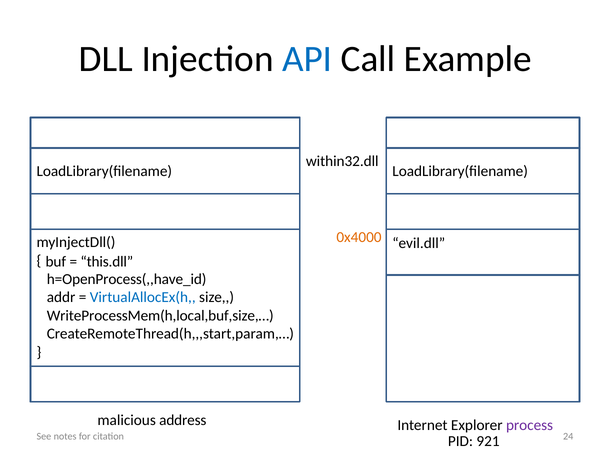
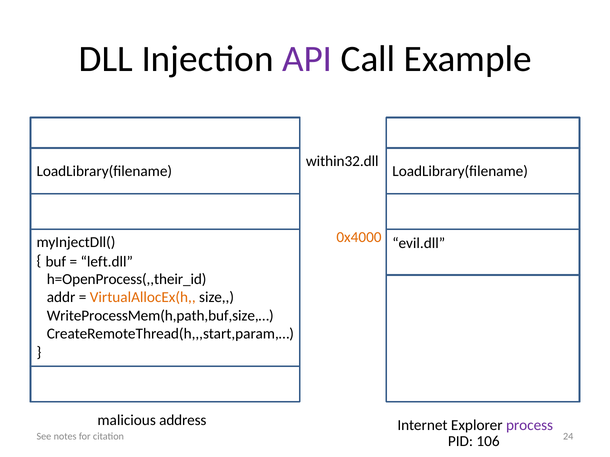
API colour: blue -> purple
this.dll: this.dll -> left.dll
h=OpenProcess(,,have_id: h=OpenProcess(,,have_id -> h=OpenProcess(,,their_id
VirtualAllocEx(h colour: blue -> orange
WriteProcessMem(h,local,buf,size,…: WriteProcessMem(h,local,buf,size,… -> WriteProcessMem(h,path,buf,size,…
921: 921 -> 106
